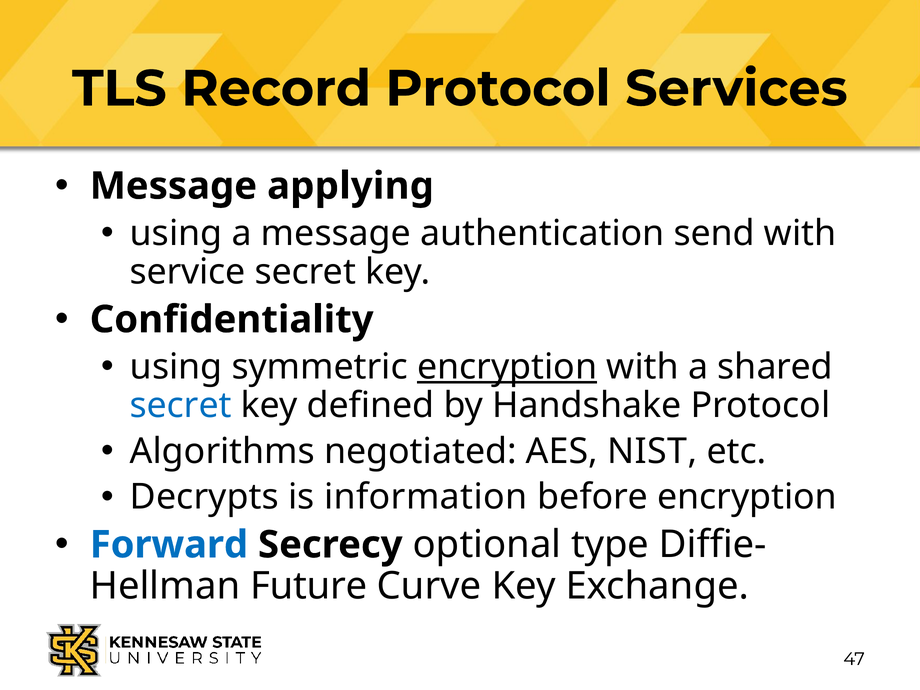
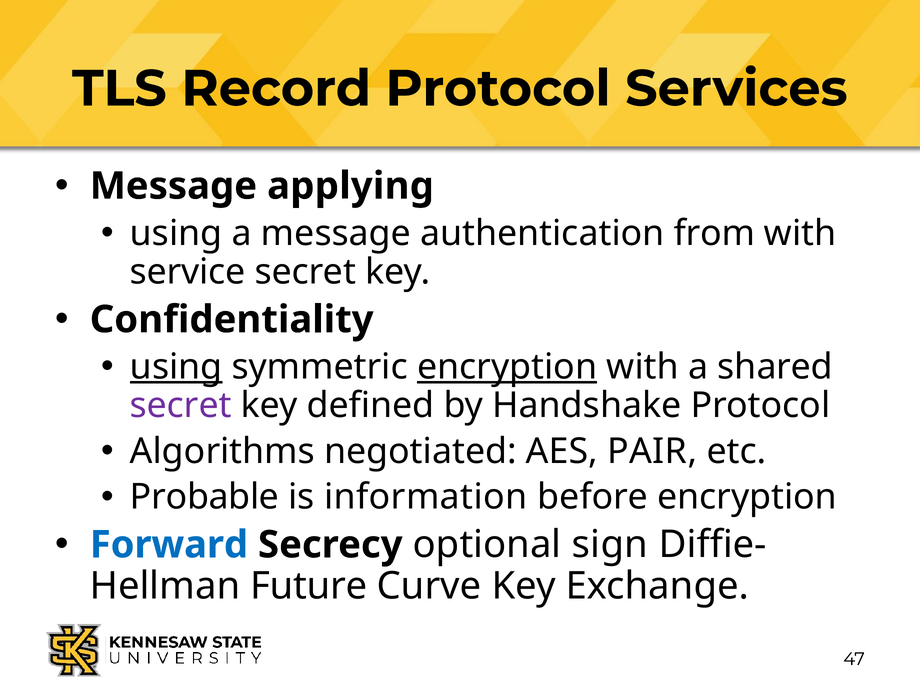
send: send -> from
using at (176, 367) underline: none -> present
secret at (181, 405) colour: blue -> purple
NIST: NIST -> PAIR
Decrypts: Decrypts -> Probable
type: type -> sign
